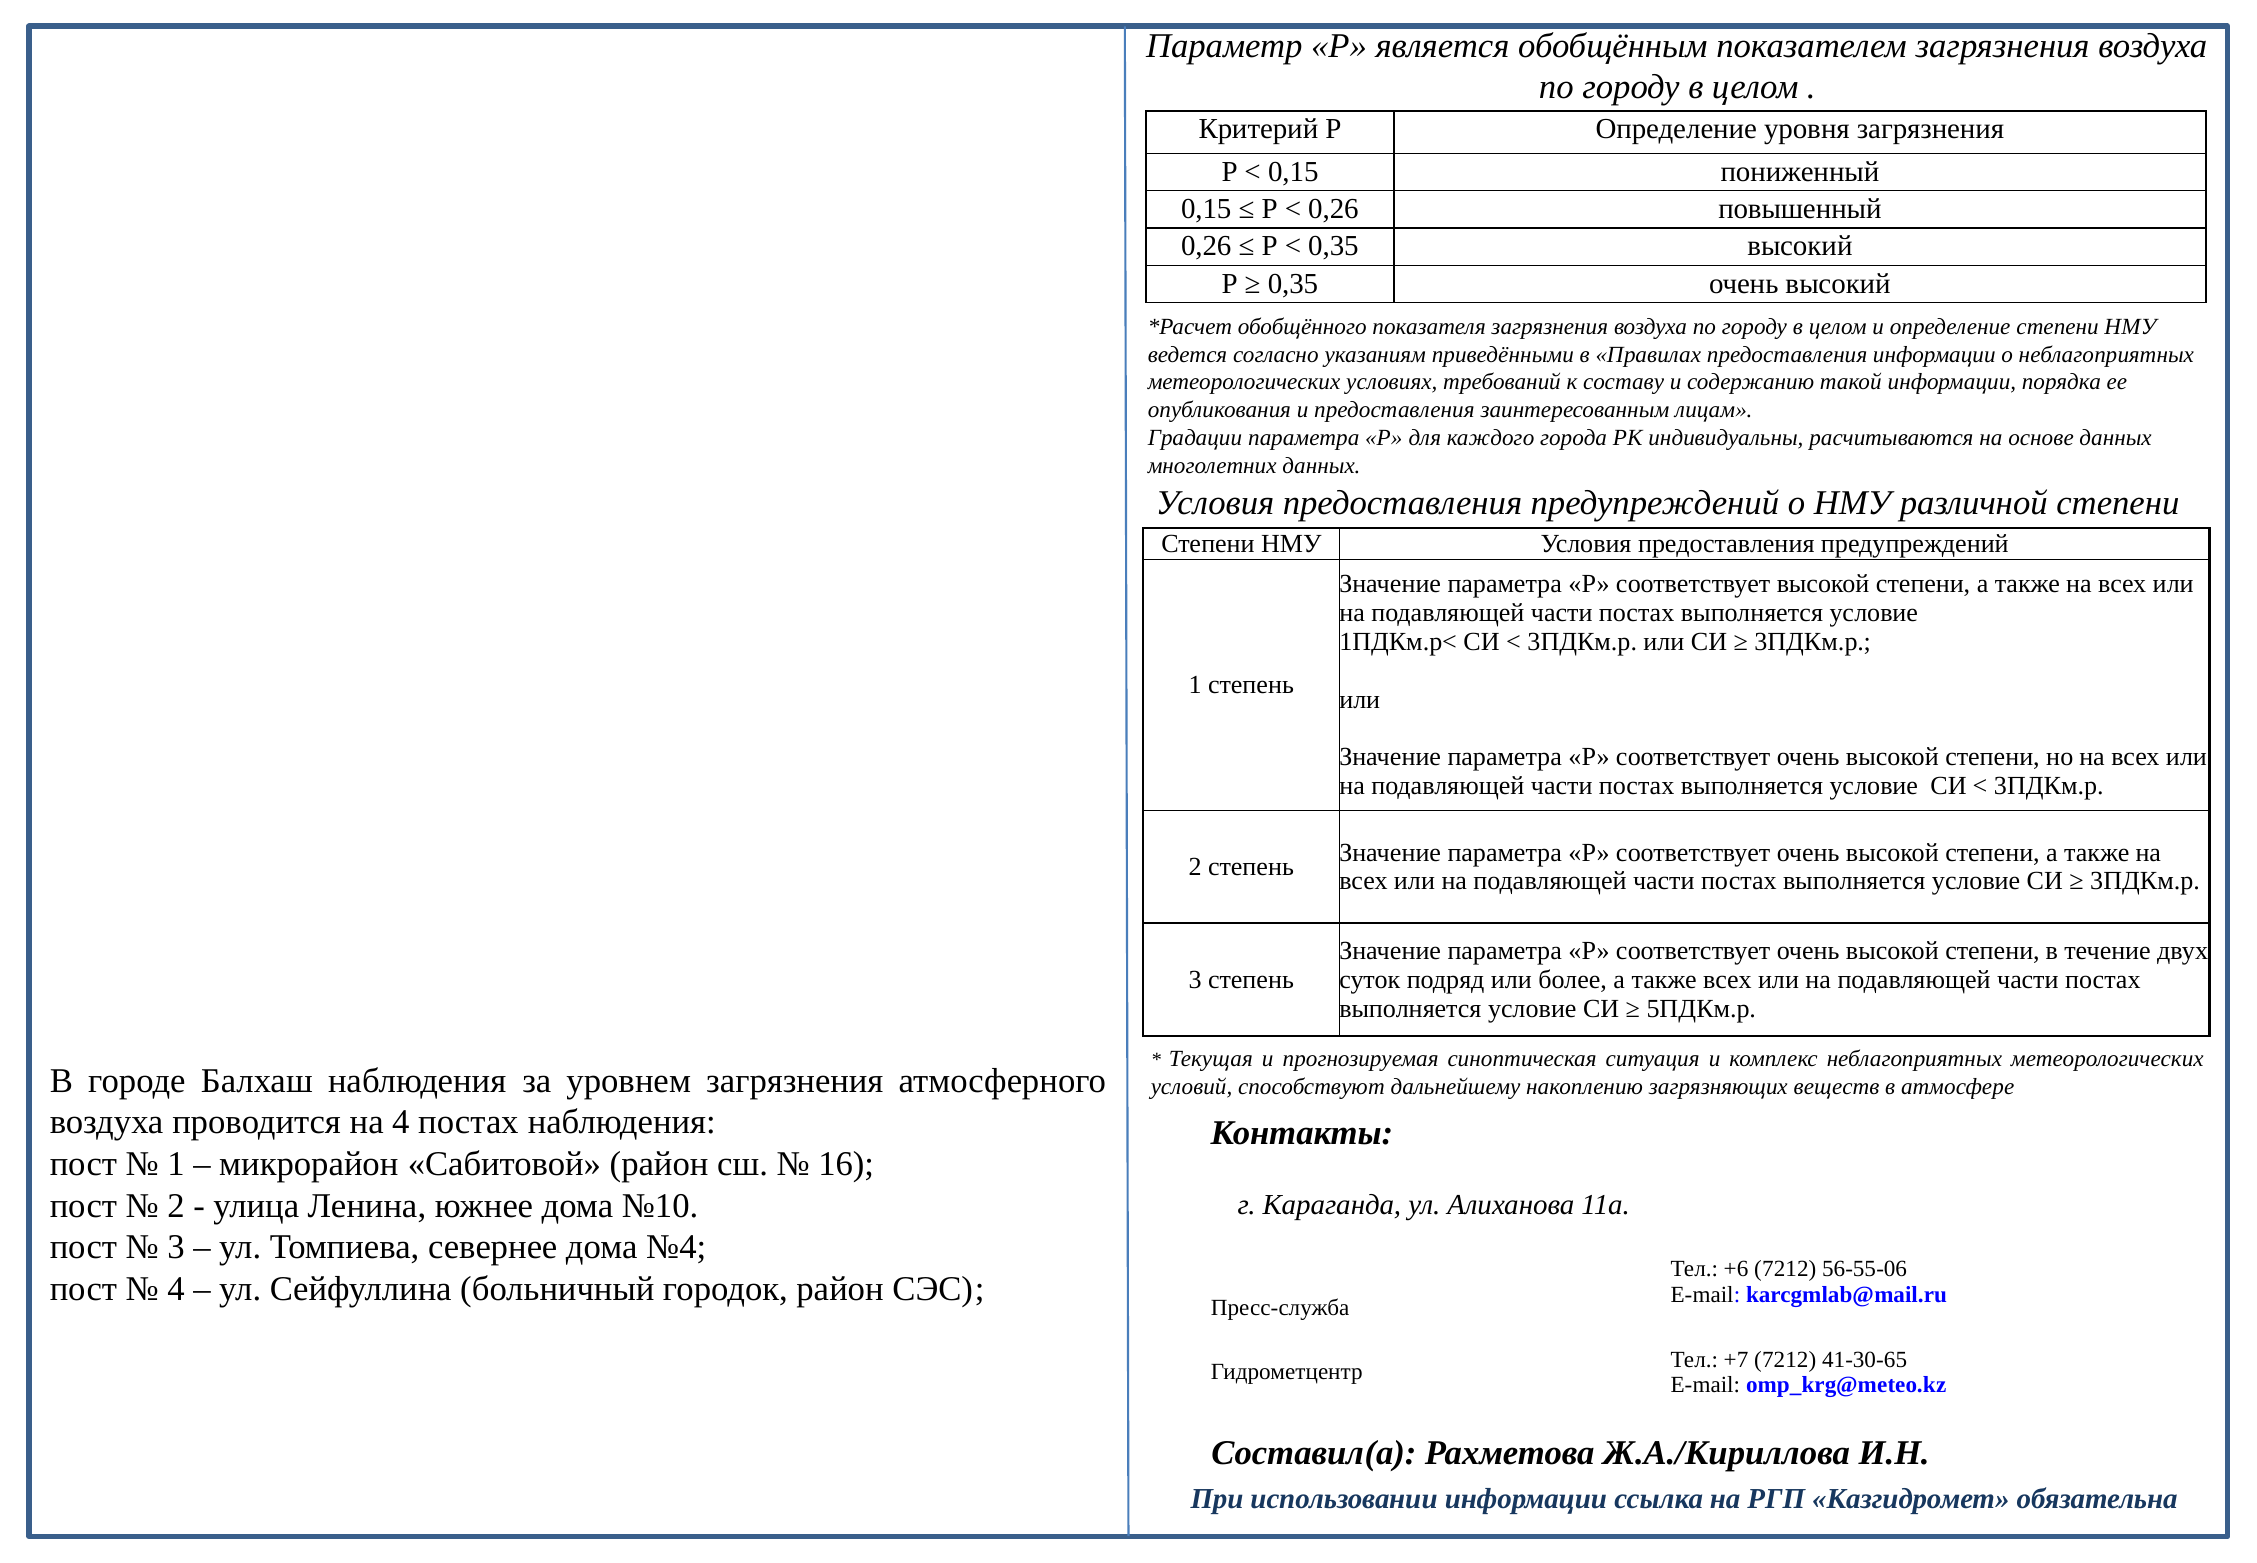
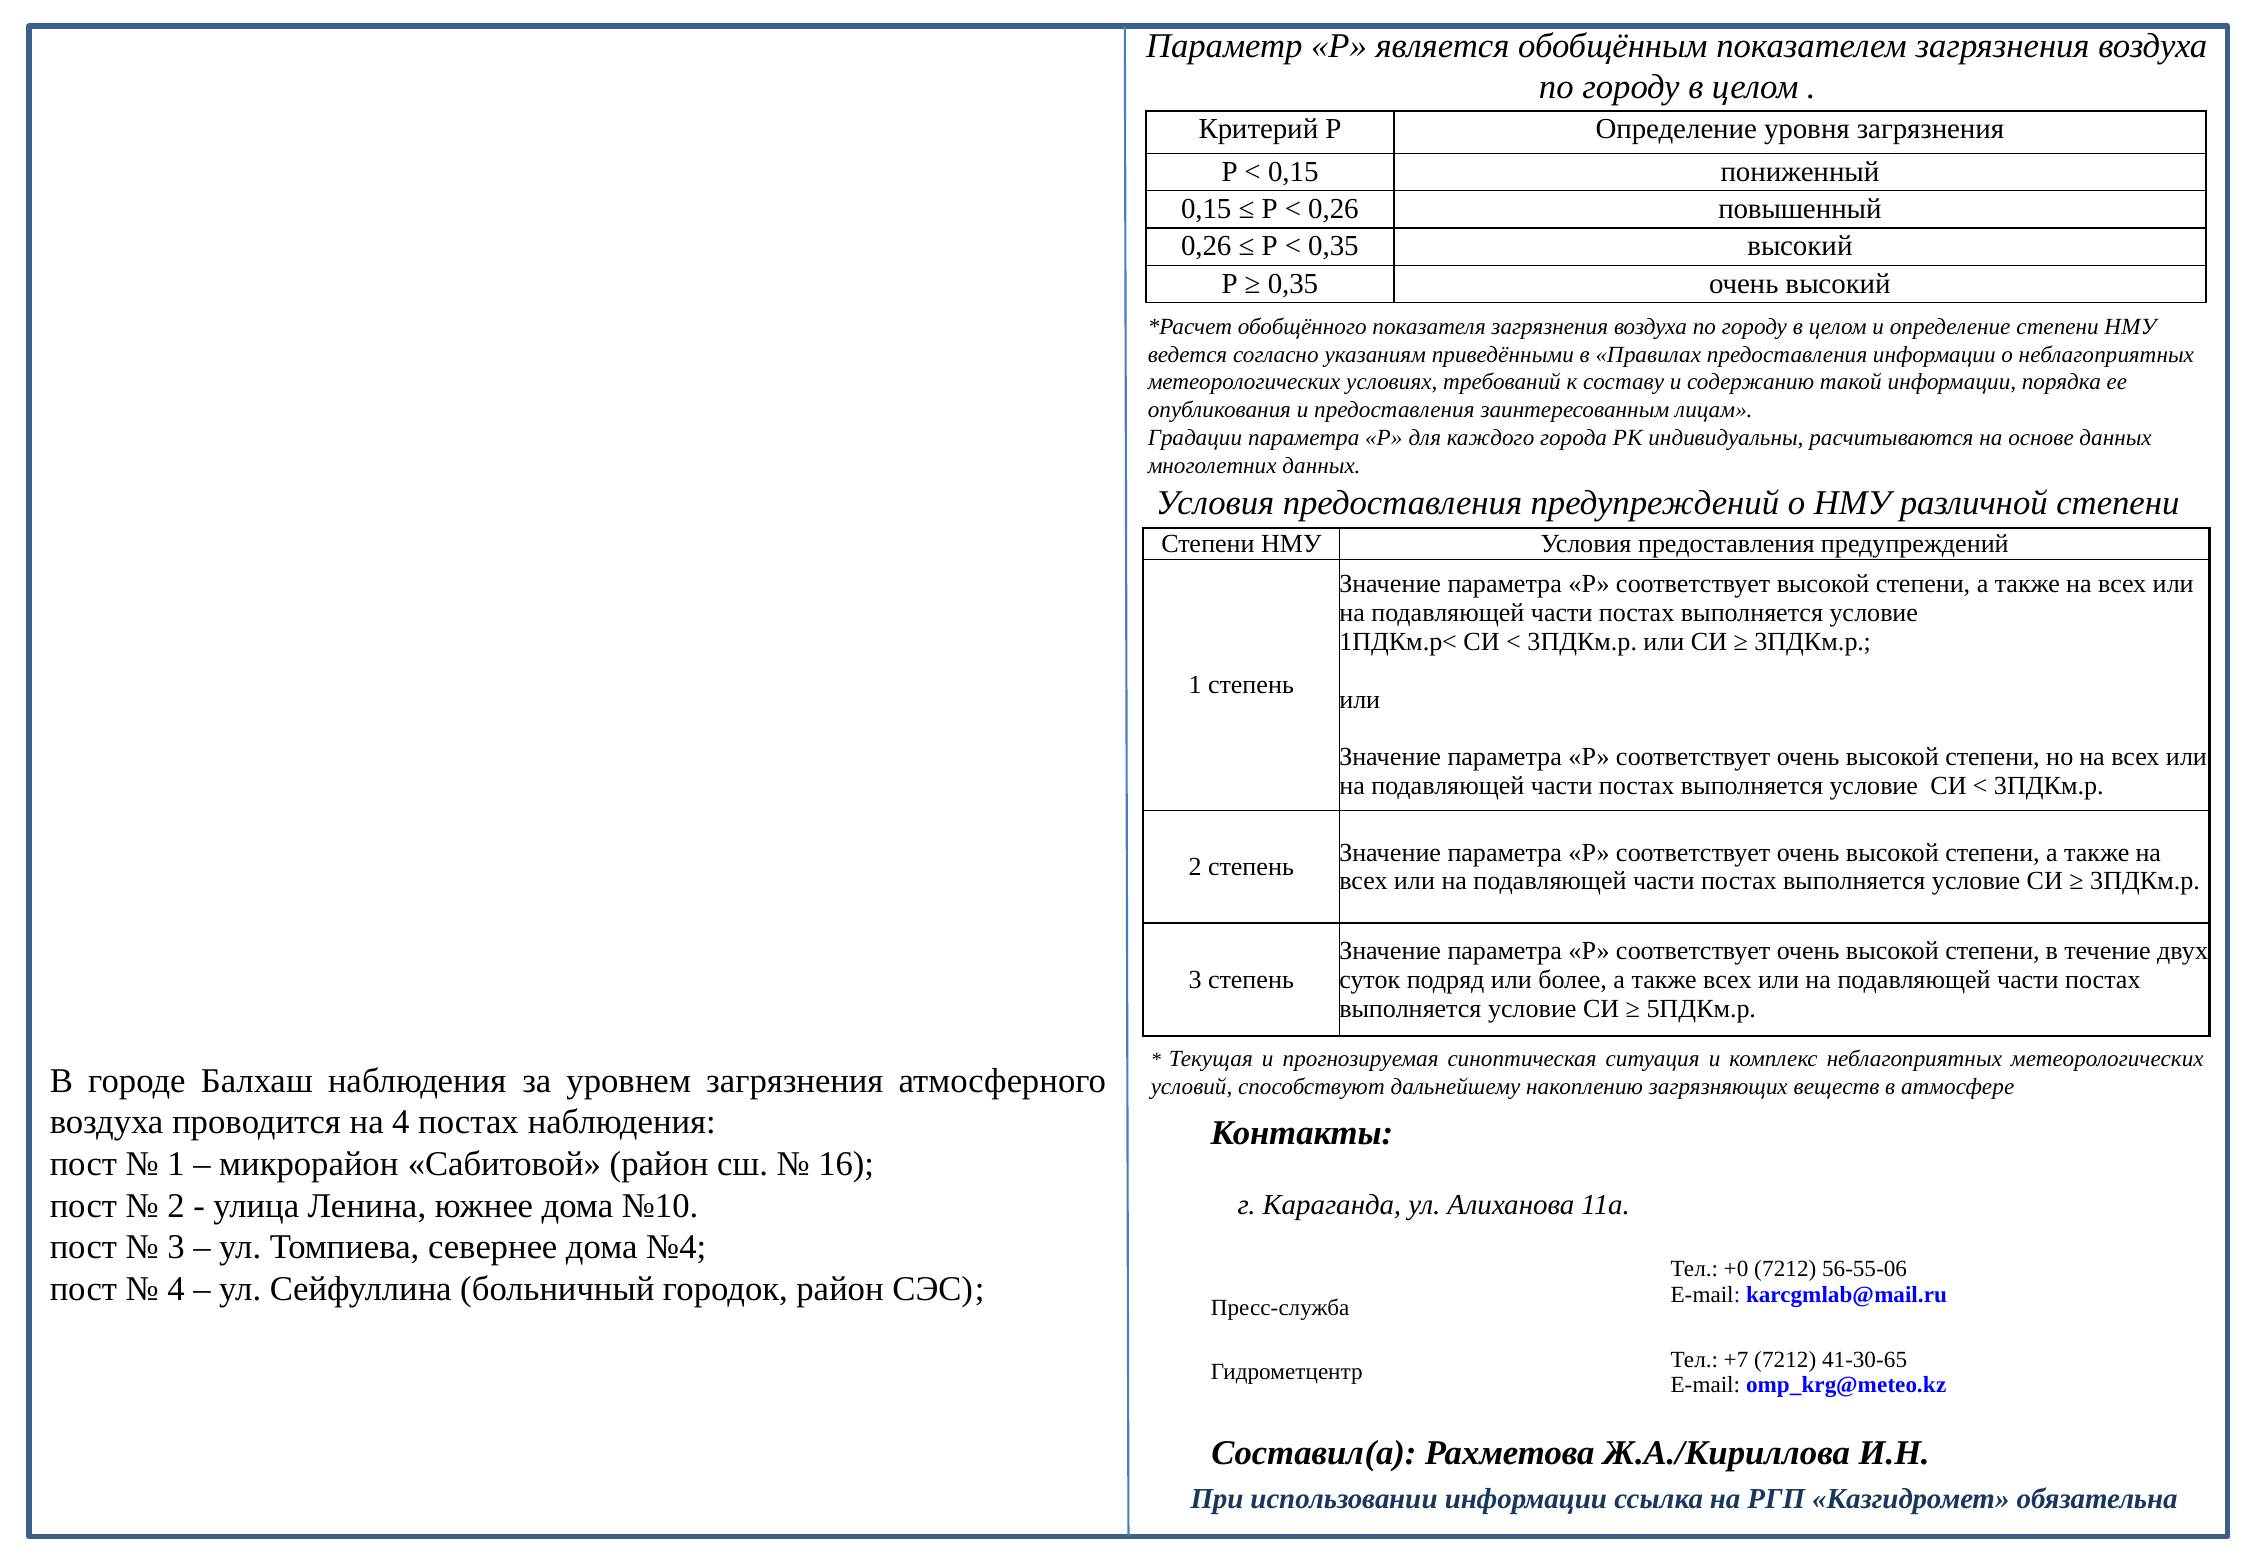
+6: +6 -> +0
